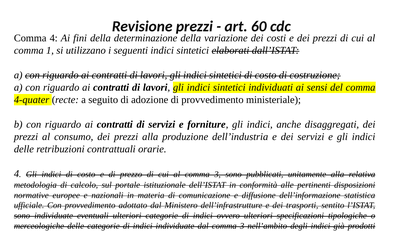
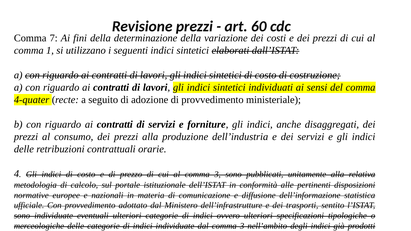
Comma 4: 4 -> 7
